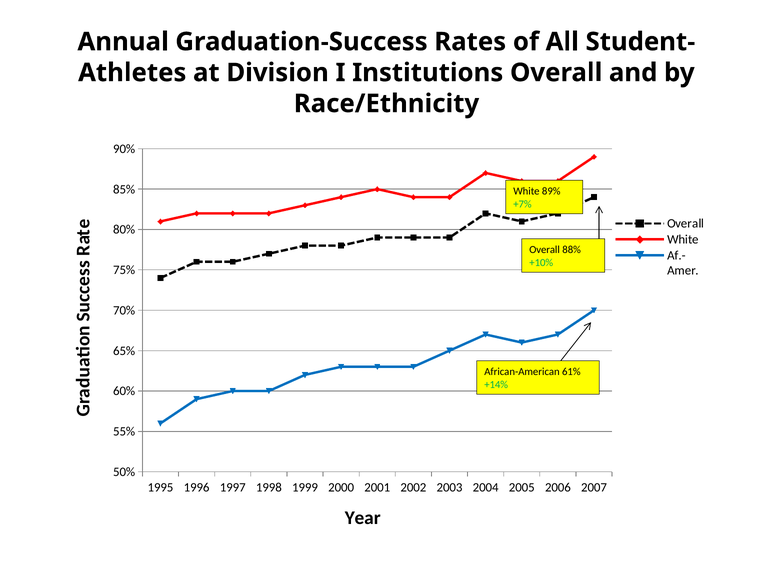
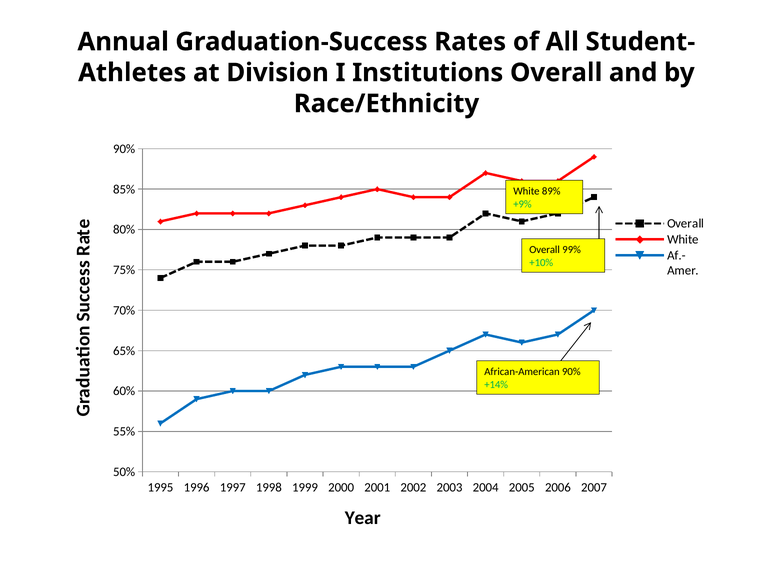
+7%: +7% -> +9%
88%: 88% -> 99%
African-American 61%: 61% -> 90%
